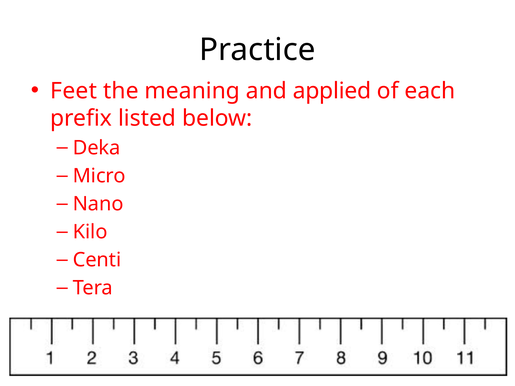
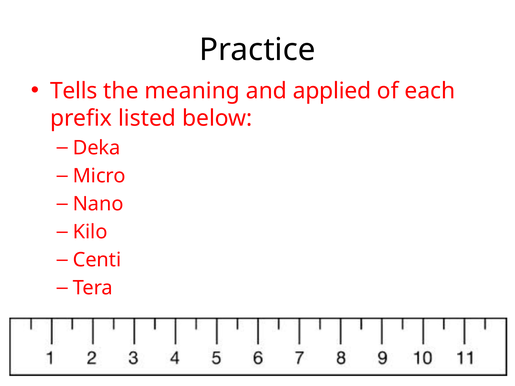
Feet: Feet -> Tells
